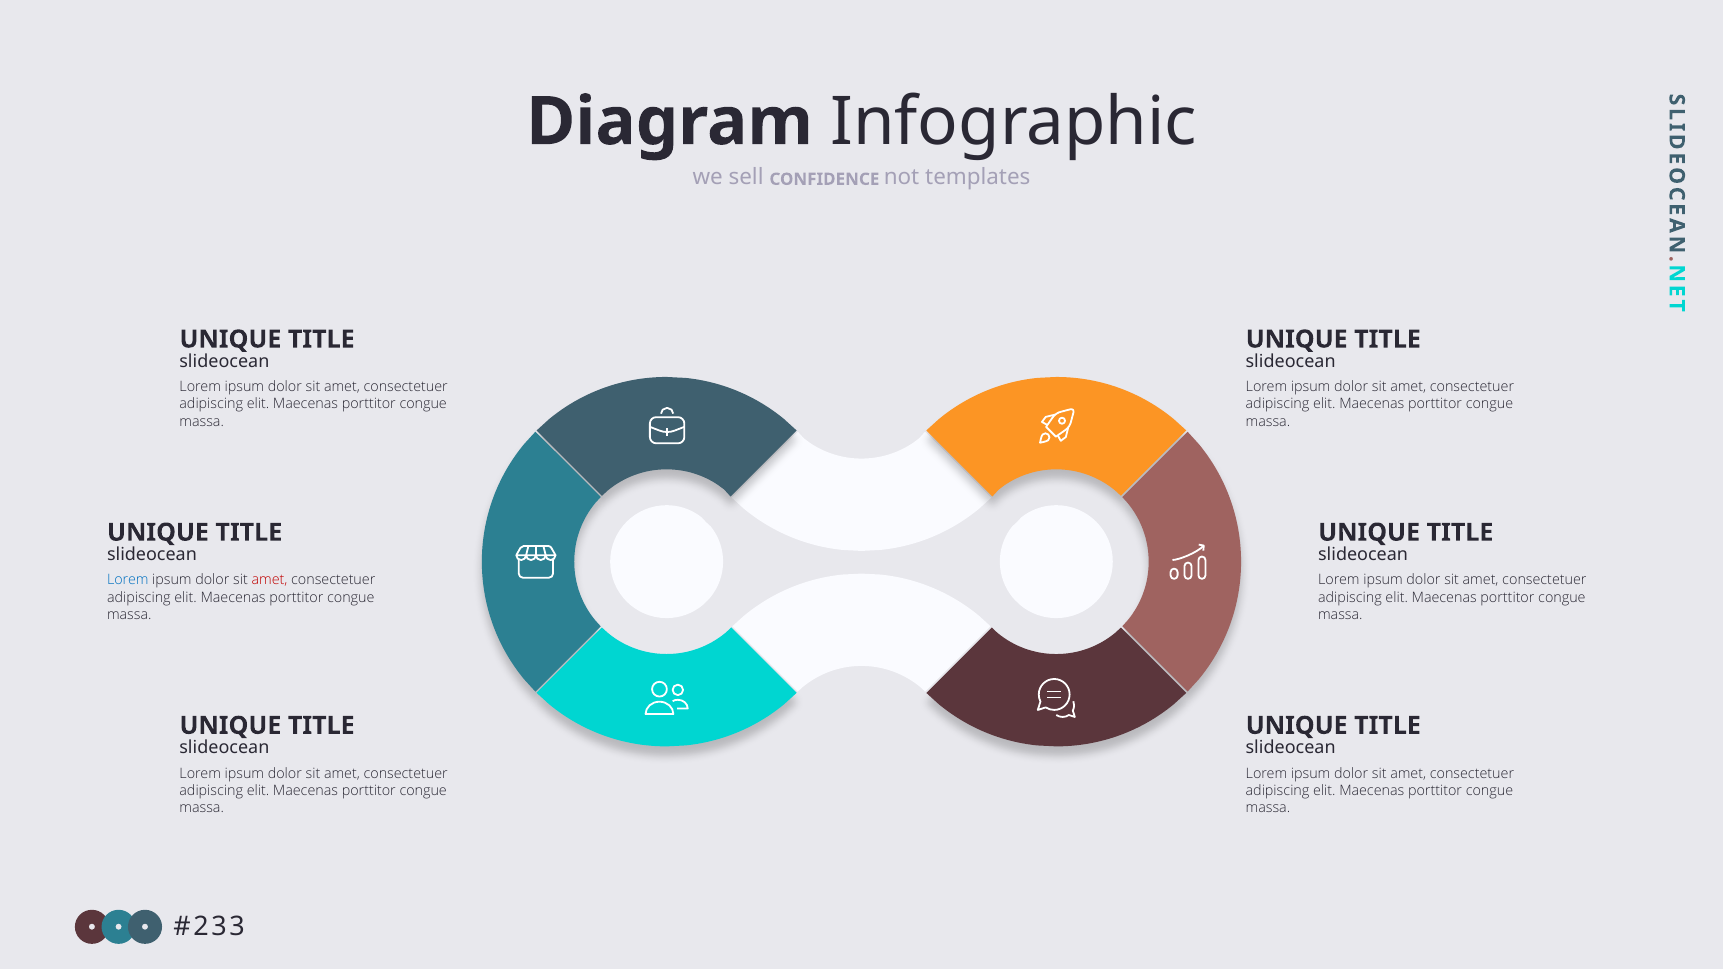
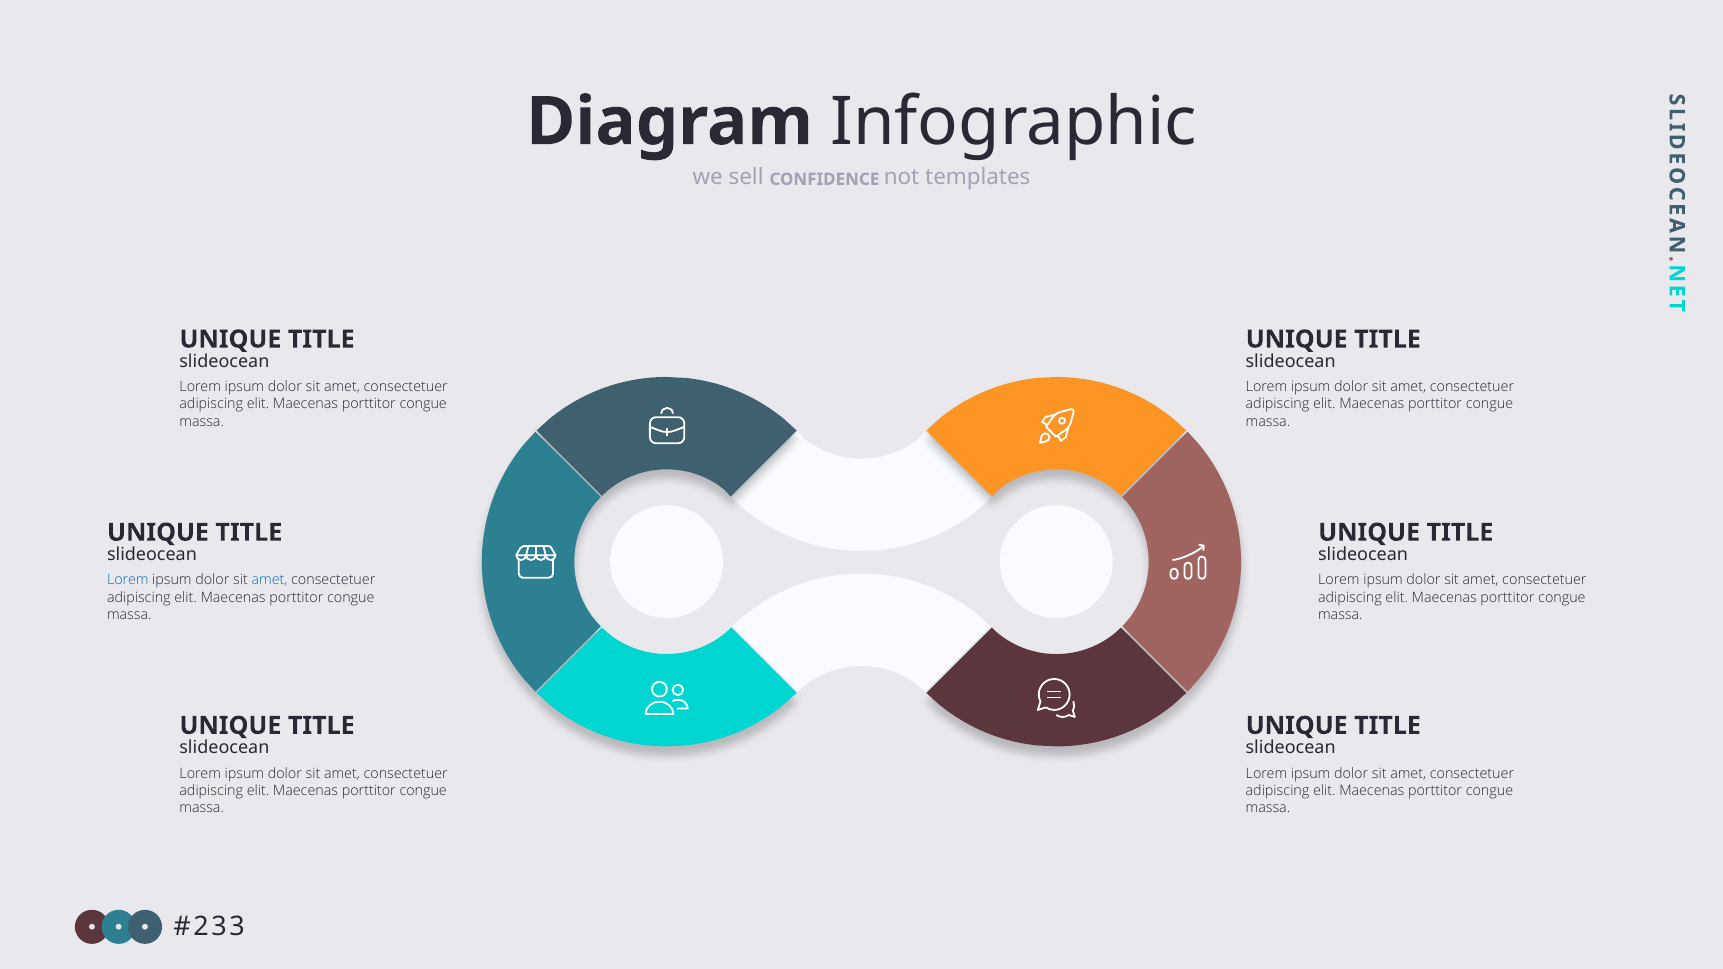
amet at (270, 580) colour: red -> blue
